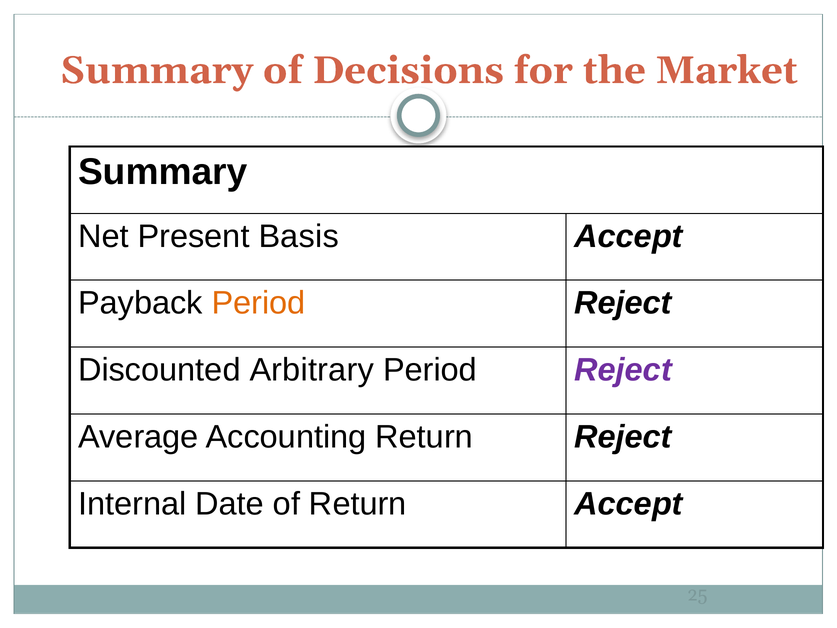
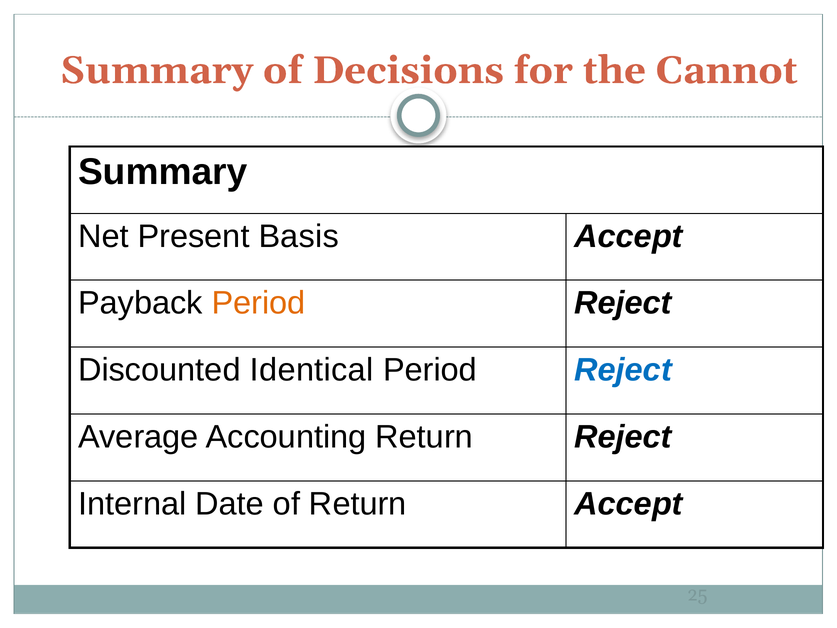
Market: Market -> Cannot
Arbitrary: Arbitrary -> Identical
Reject at (623, 370) colour: purple -> blue
